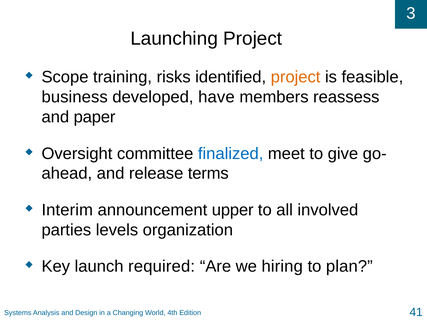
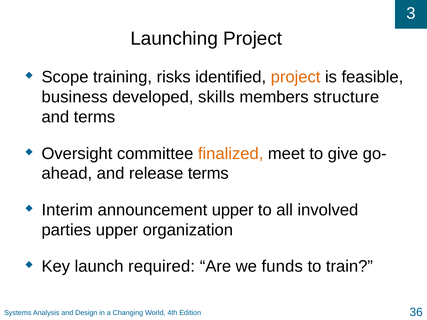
have: have -> skills
reassess: reassess -> structure
and paper: paper -> terms
finalized colour: blue -> orange
parties levels: levels -> upper
hiring: hiring -> funds
plan: plan -> train
41: 41 -> 36
